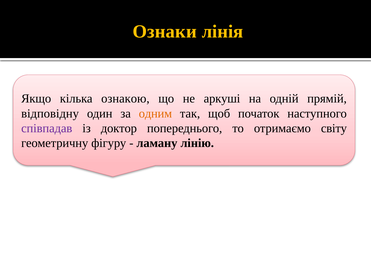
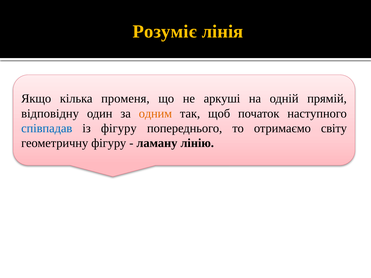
Ознаки: Ознаки -> Розуміє
ознакою: ознакою -> променя
співпадав colour: purple -> blue
із доктор: доктор -> фігуру
